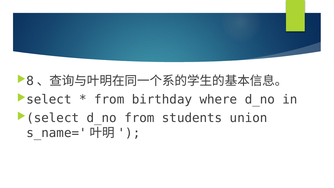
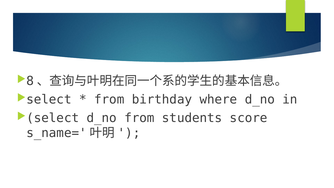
union: union -> score
